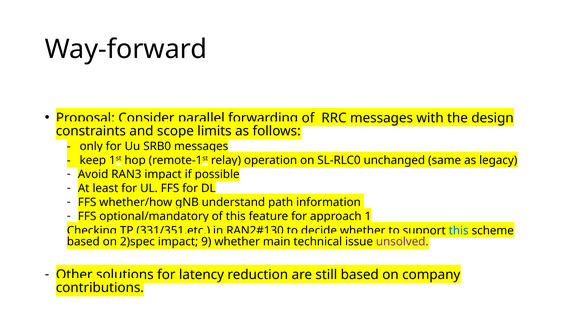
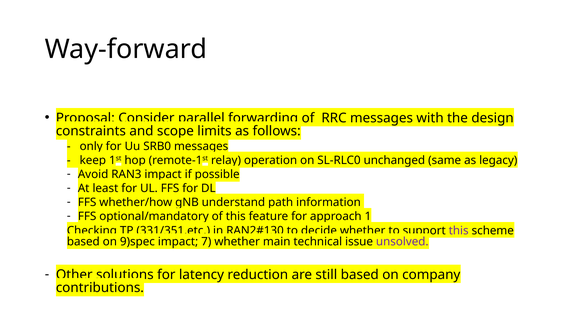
this at (459, 230) colour: blue -> purple
2)spec: 2)spec -> 9)spec
9: 9 -> 7
